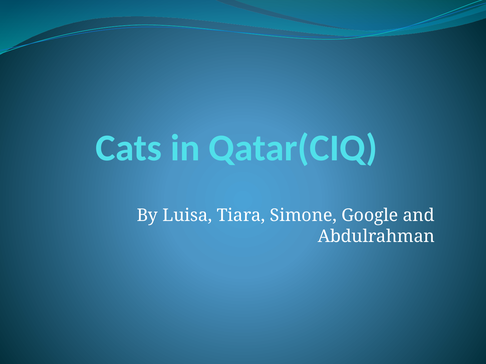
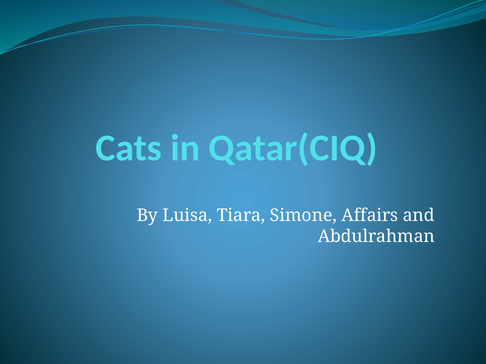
Google: Google -> Affairs
